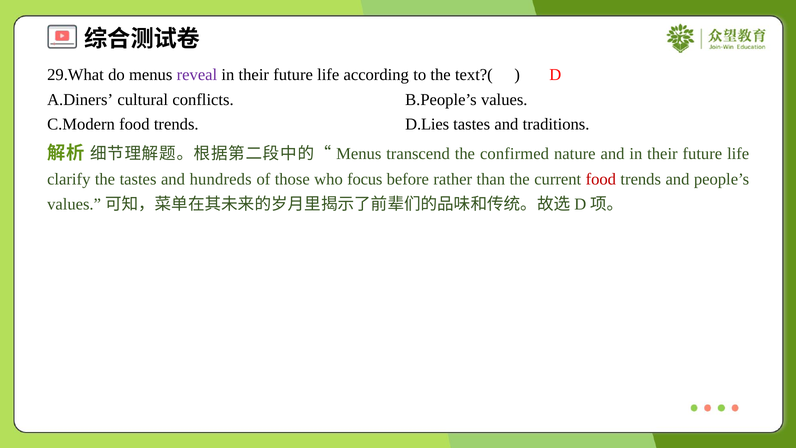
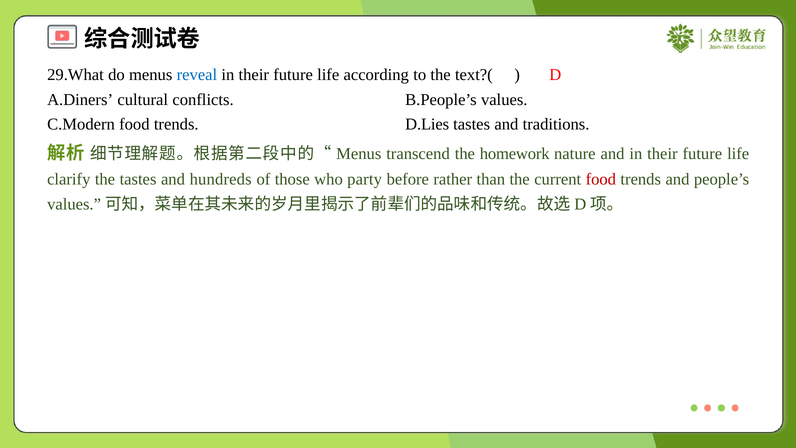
reveal colour: purple -> blue
confirmed: confirmed -> homework
focus: focus -> party
